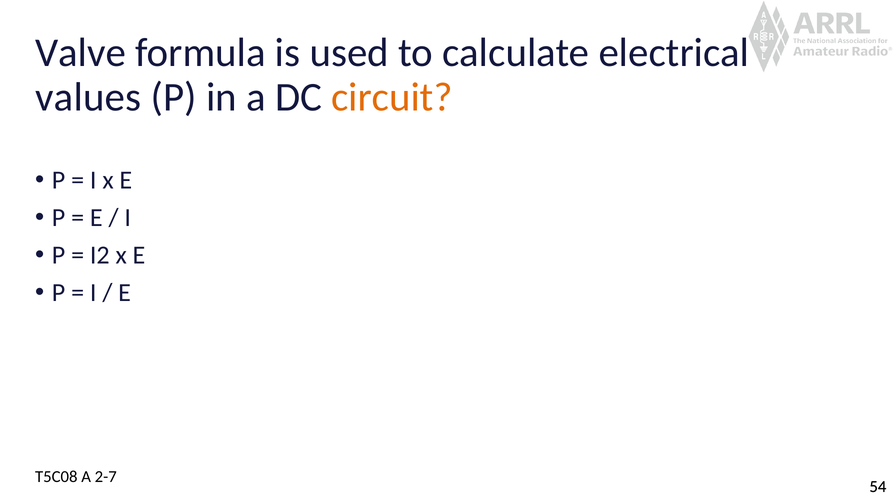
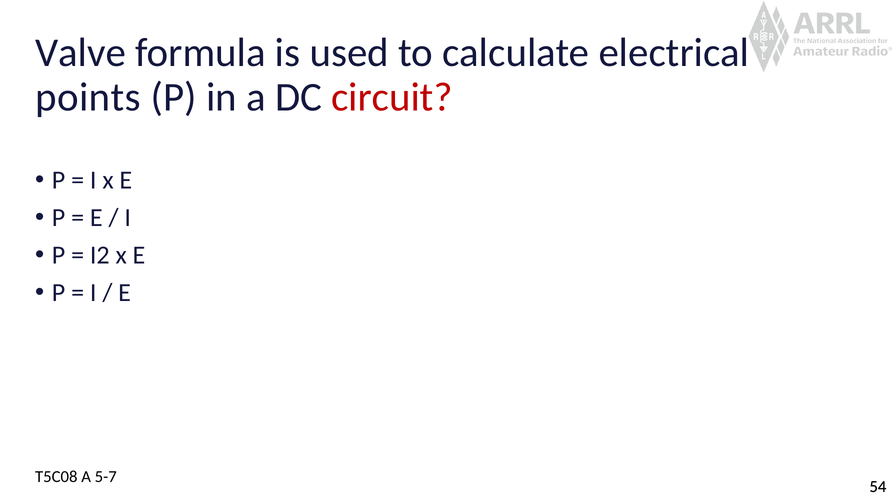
values: values -> points
circuit colour: orange -> red
2-7: 2-7 -> 5-7
